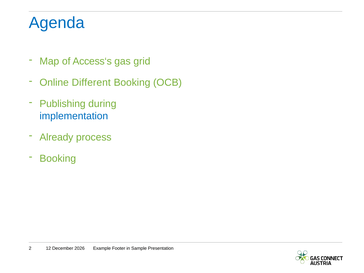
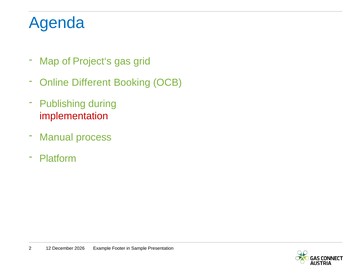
Access‘s: Access‘s -> Project‘s
implementation colour: blue -> red
Already: Already -> Manual
Booking at (58, 158): Booking -> Platform
